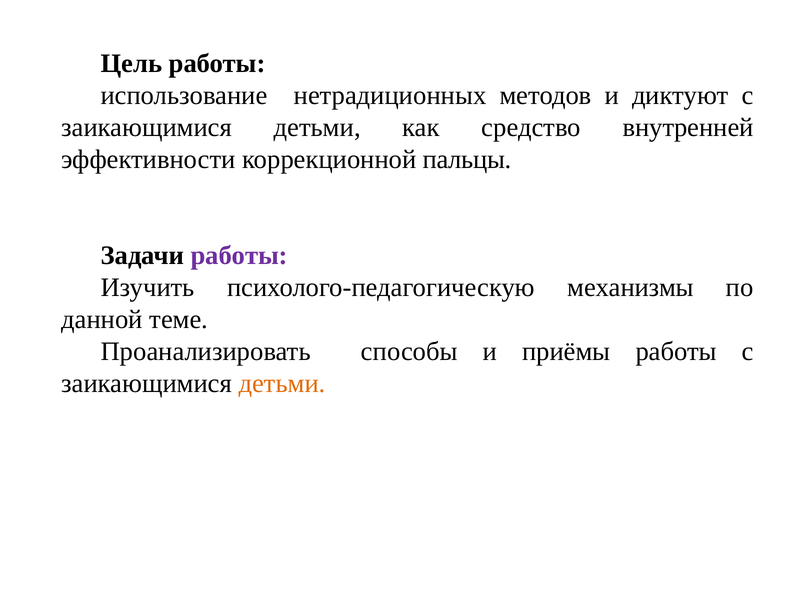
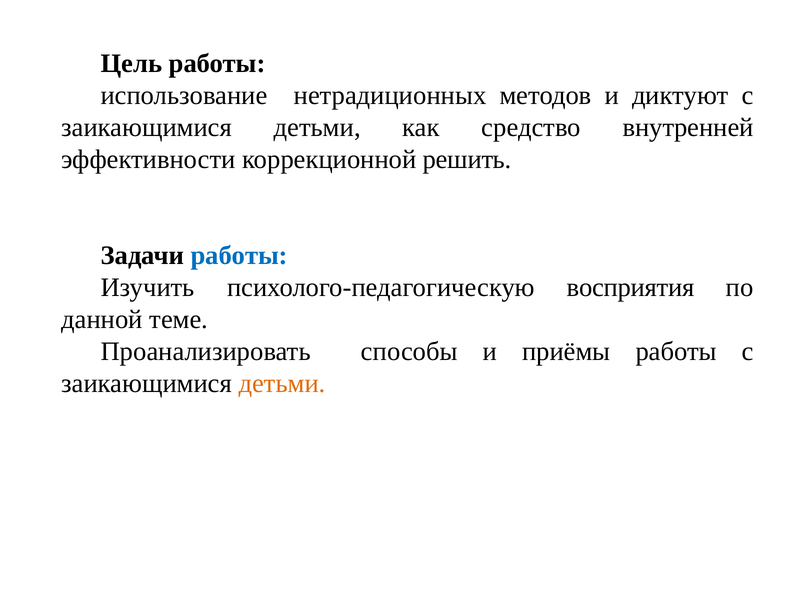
пальцы: пальцы -> решить
работы at (239, 255) colour: purple -> blue
механизмы: механизмы -> восприятия
